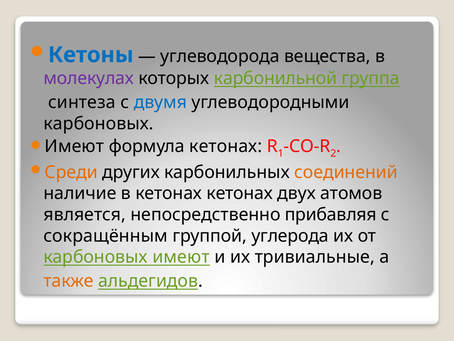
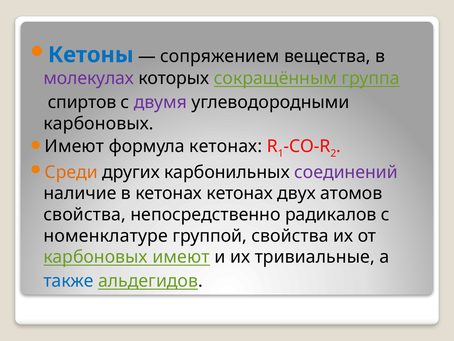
углеводорода: углеводорода -> сопряжением
карбонильной: карбонильной -> сокращённым
синтеза: синтеза -> спиртов
двумя colour: blue -> purple
соединений colour: orange -> purple
является at (85, 214): является -> свойства
прибавляя: прибавляя -> радикалов
сокращённым: сокращённым -> номенклатуре
группой углерода: углерода -> свойства
также colour: orange -> blue
